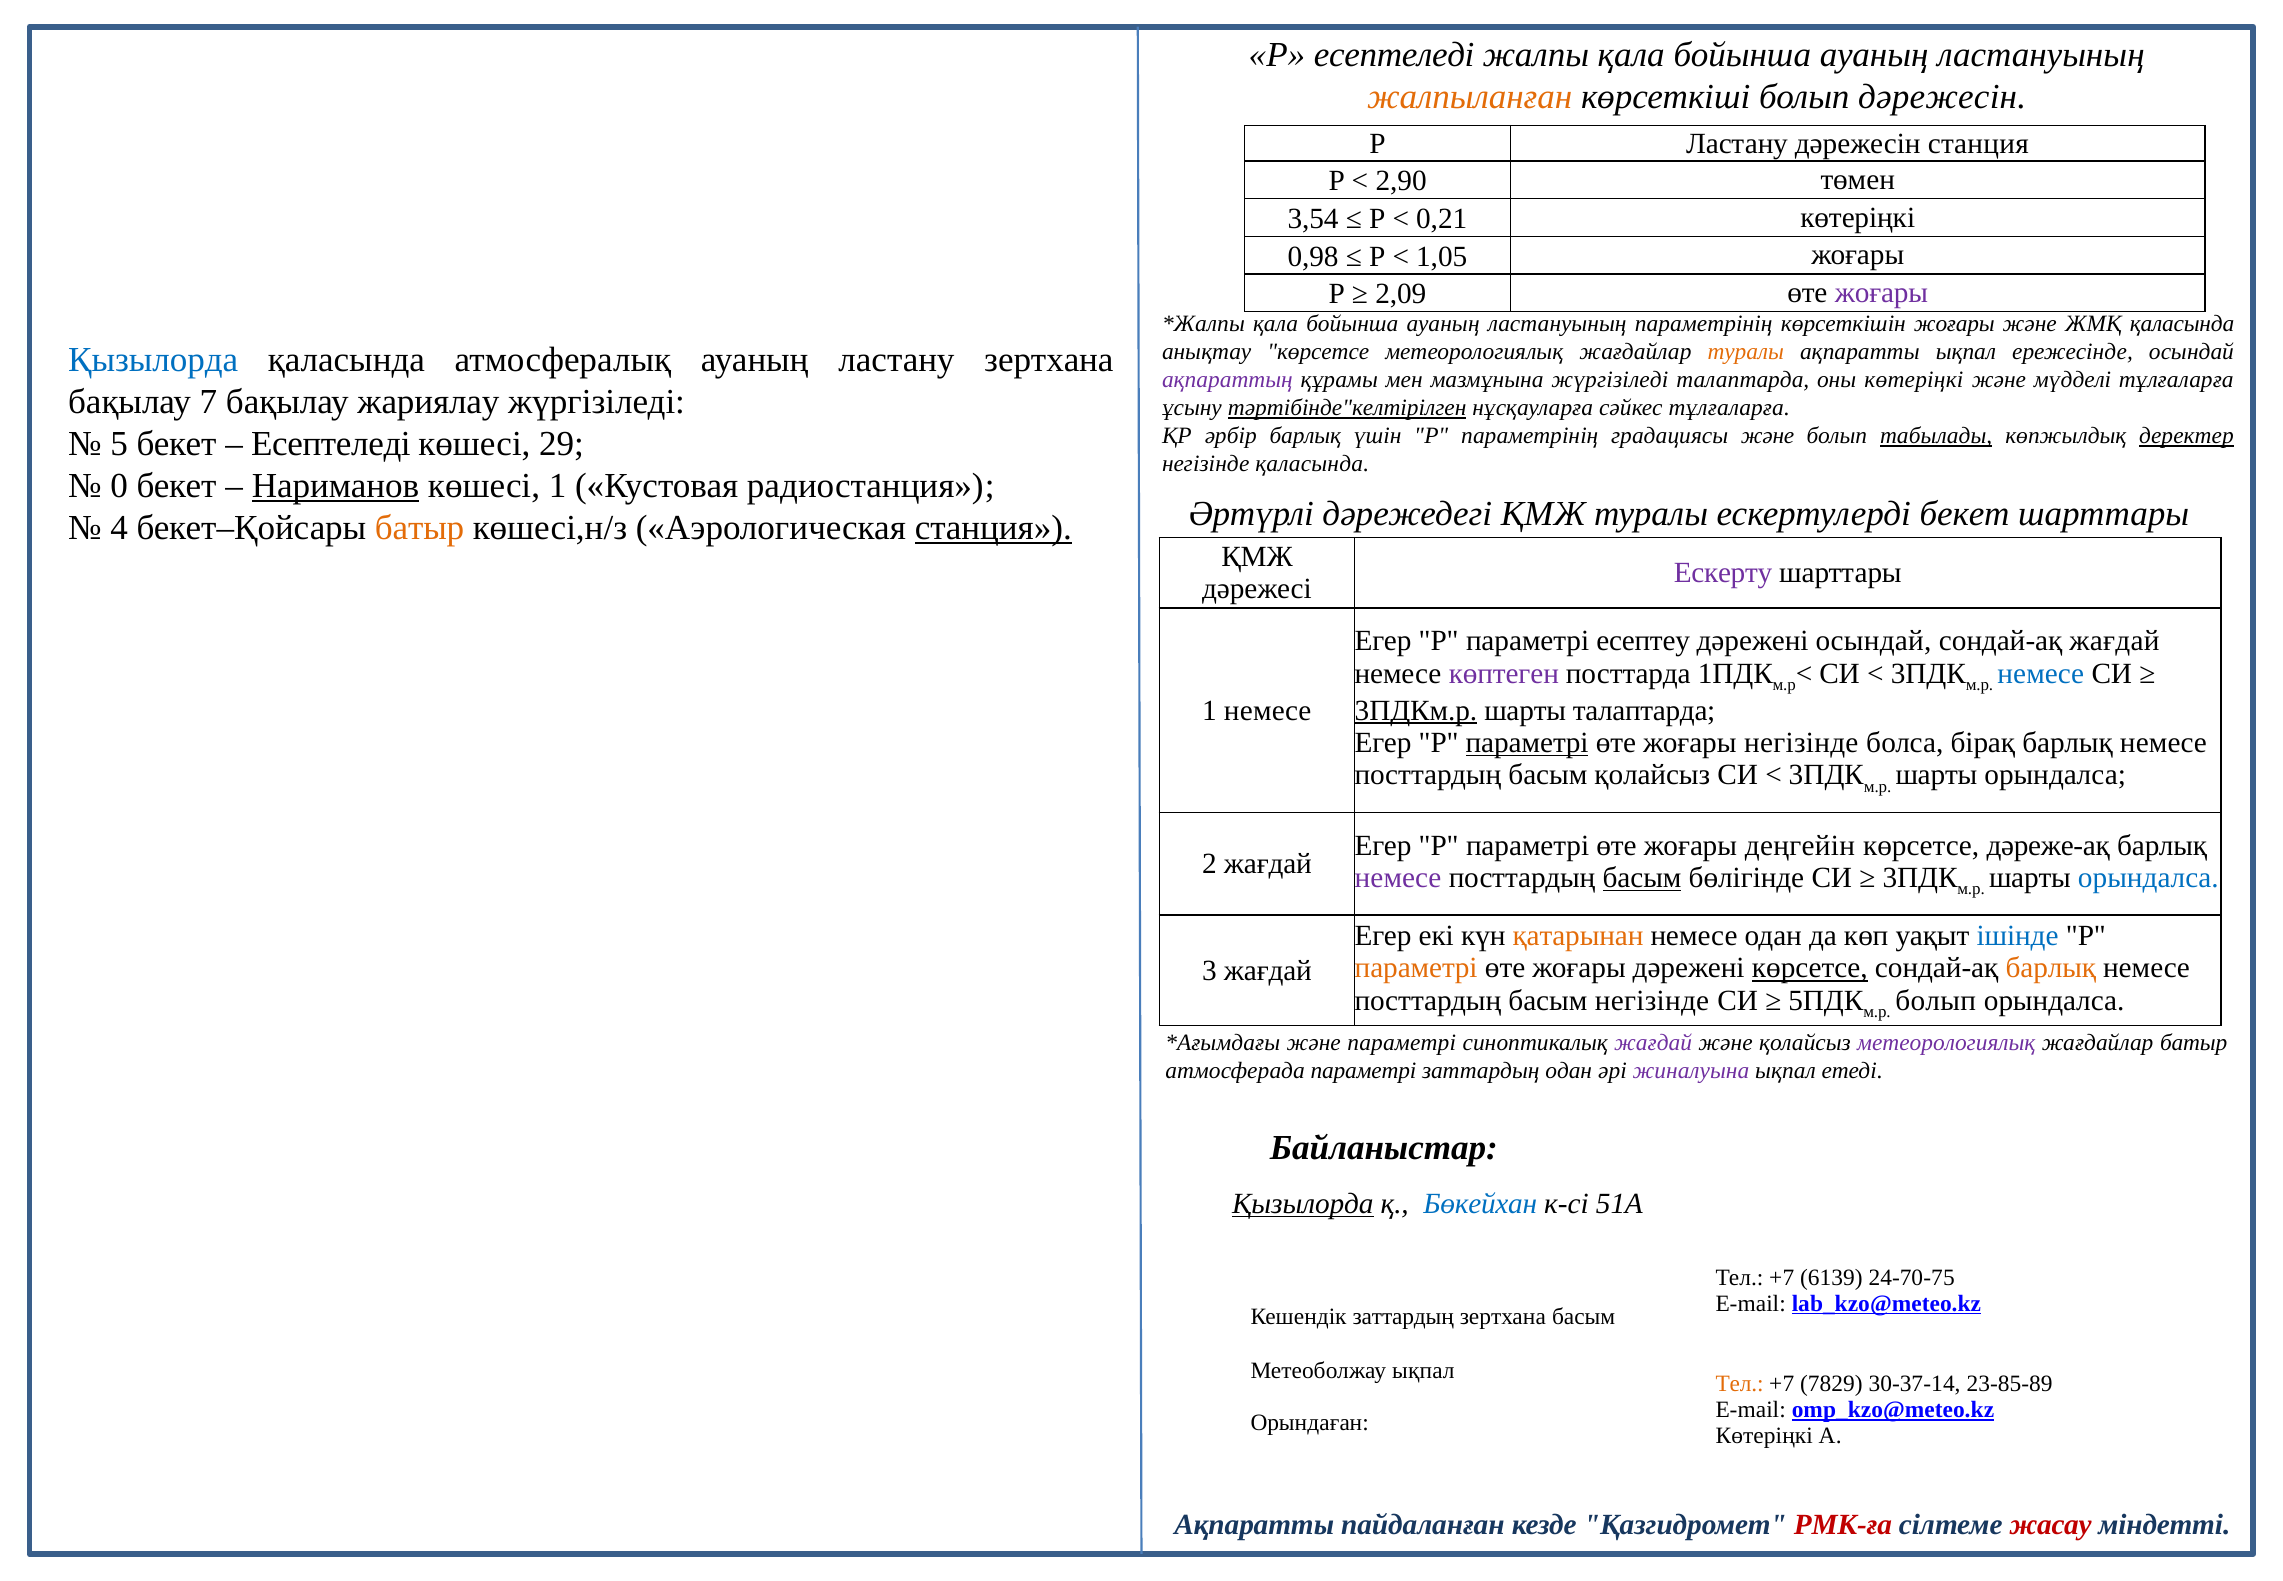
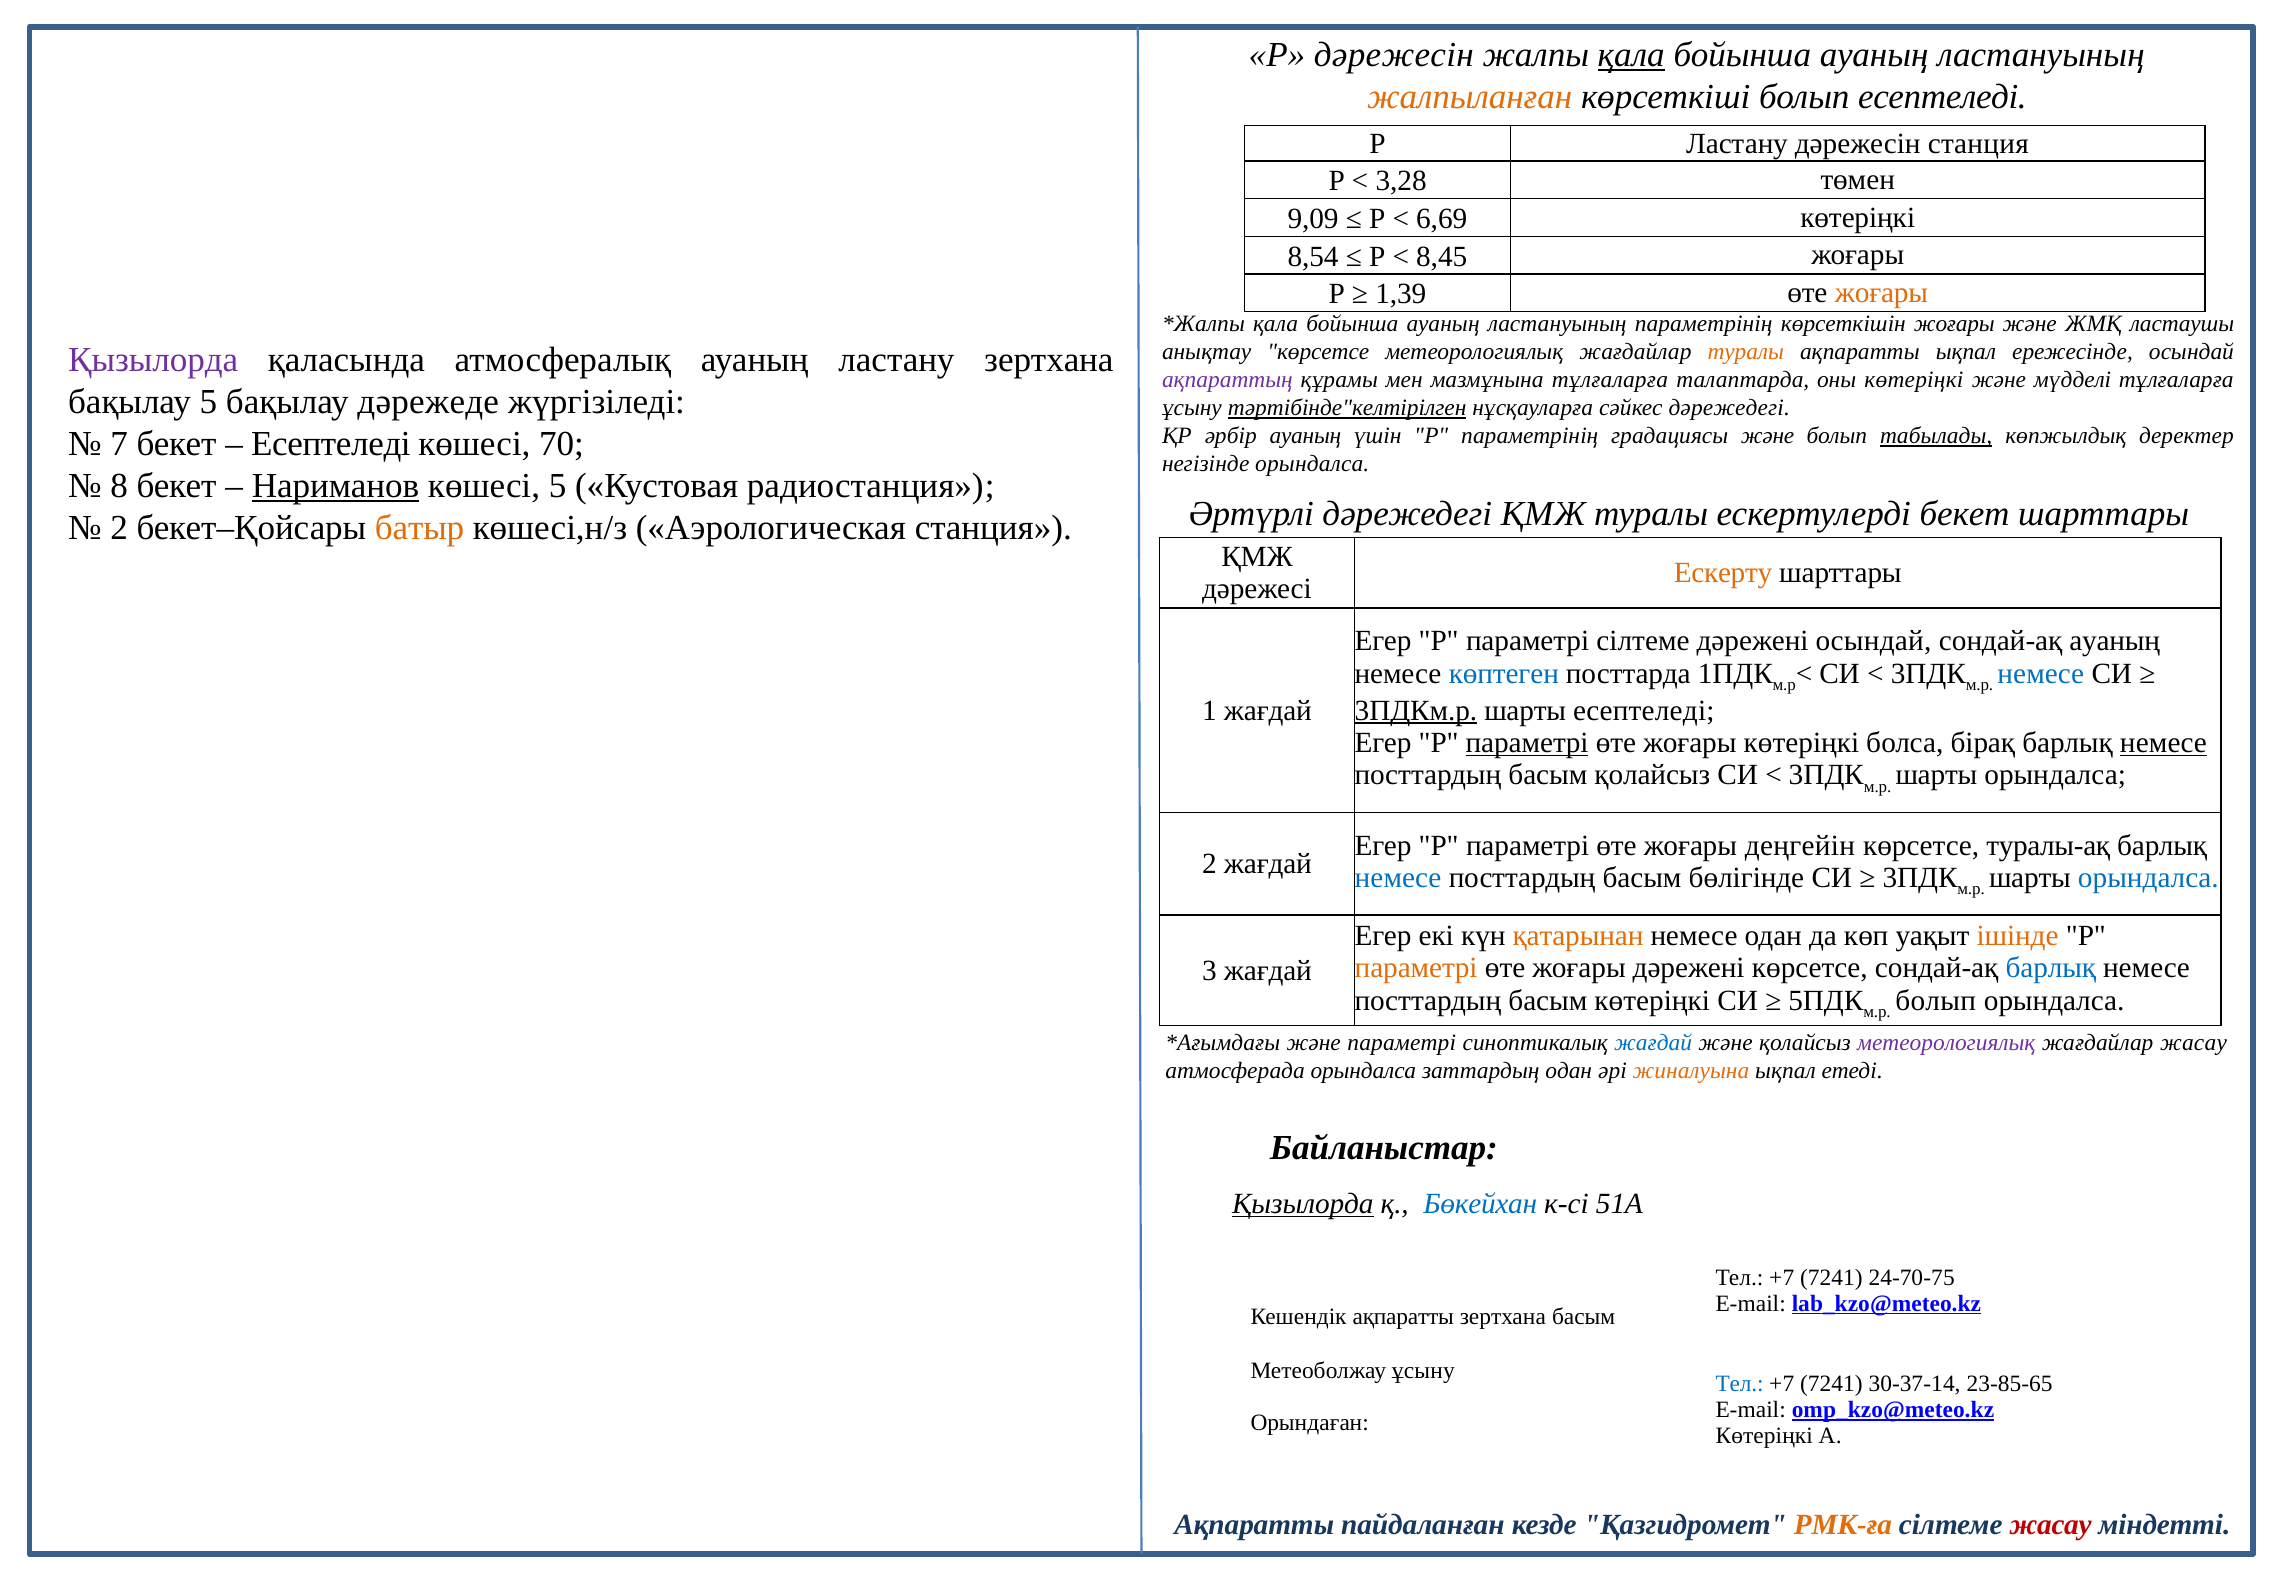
Р есептеледі: есептеледі -> дәрежесін
қала at (1631, 55) underline: none -> present
болып дәрежесін: дәрежесін -> есептеледі
2,90: 2,90 -> 3,28
3,54: 3,54 -> 9,09
0,21: 0,21 -> 6,69
0,98: 0,98 -> 8,54
1,05: 1,05 -> 8,45
2,09: 2,09 -> 1,39
жоғары at (1881, 293) colour: purple -> orange
ЖМҚ қаласында: қаласында -> ластаушы
Қызылорда at (153, 359) colour: blue -> purple
мазмұнына жүргізіледі: жүргізіледі -> тұлғаларға
бақылау 7: 7 -> 5
жариялау: жариялау -> дәрежеде
сәйкес тұлғаларға: тұлғаларға -> дәрежедегі
әрбір барлық: барлық -> ауаның
деректер underline: present -> none
5: 5 -> 7
29: 29 -> 70
негізінде қаласында: қаласында -> орындалса
0: 0 -> 8
көшесі 1: 1 -> 5
4 at (119, 528): 4 -> 2
станция at (993, 528) underline: present -> none
Ескерту colour: purple -> orange
параметрі есептеу: есептеу -> сілтеме
сондай-ақ жағдай: жағдай -> ауаның
көптеген colour: purple -> blue
1 немесе: немесе -> жағдай
шарты талаптарда: талаптарда -> есептеледі
жоғары негізінде: негізінде -> көтеріңкі
немесе at (2163, 743) underline: none -> present
дәреже-ақ: дәреже-ақ -> туралы-ақ
немесе at (1398, 878) colour: purple -> blue
басым at (1642, 878) underline: present -> none
ішінде colour: blue -> orange
көрсетсе at (1810, 968) underline: present -> none
барлық at (2051, 968) colour: orange -> blue
басым негізінде: негізінде -> көтеріңкі
жағдай at (1653, 1042) colour: purple -> blue
жағдайлар батыр: батыр -> жасау
атмосферада параметрі: параметрі -> орындалса
жиналуына colour: purple -> orange
6139 at (1831, 1277): 6139 -> 7241
Кешендік заттардың: заттардың -> ақпаратты
Метеоболжау ықпал: ықпал -> ұсыну
Тел at (1740, 1383) colour: orange -> blue
7829 at (1831, 1383): 7829 -> 7241
23-85-89: 23-85-89 -> 23-85-65
РМК-ға colour: red -> orange
